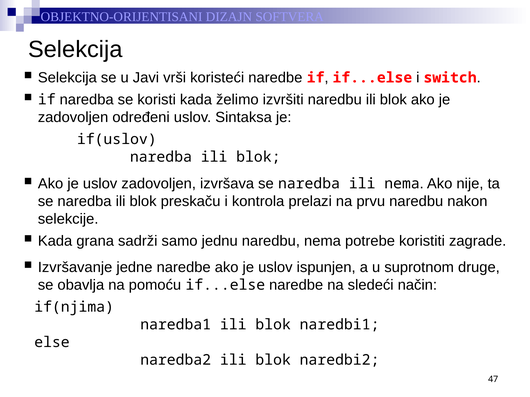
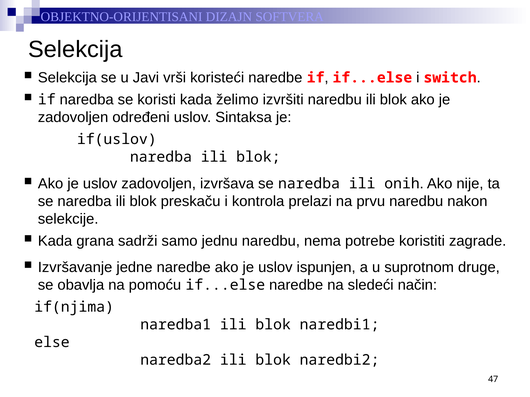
ili nema: nema -> onih
